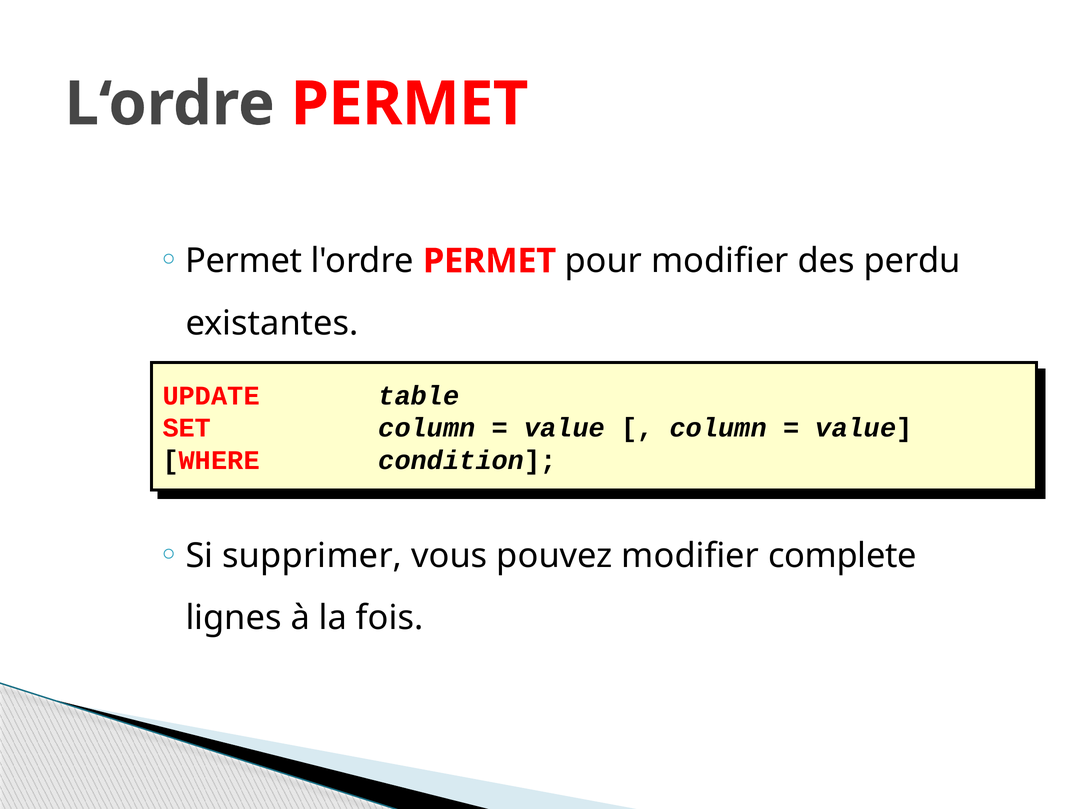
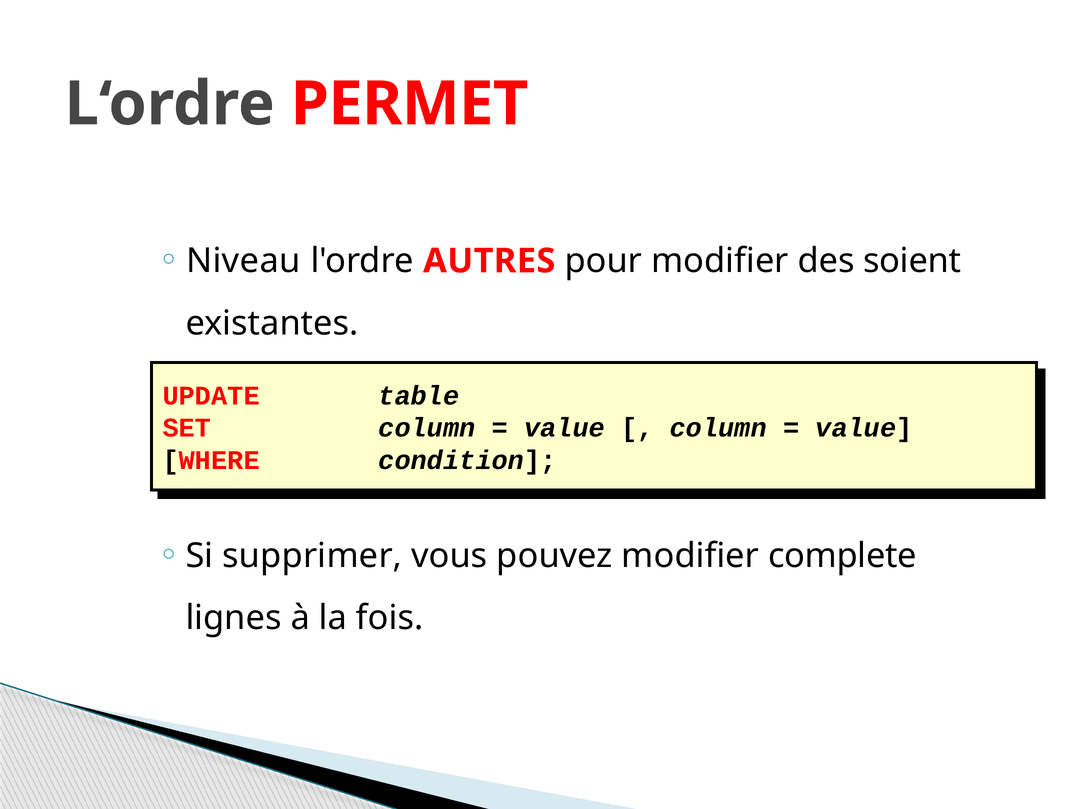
Permet at (244, 261): Permet -> Niveau
l'ordre PERMET: PERMET -> AUTRES
perdu: perdu -> soient
